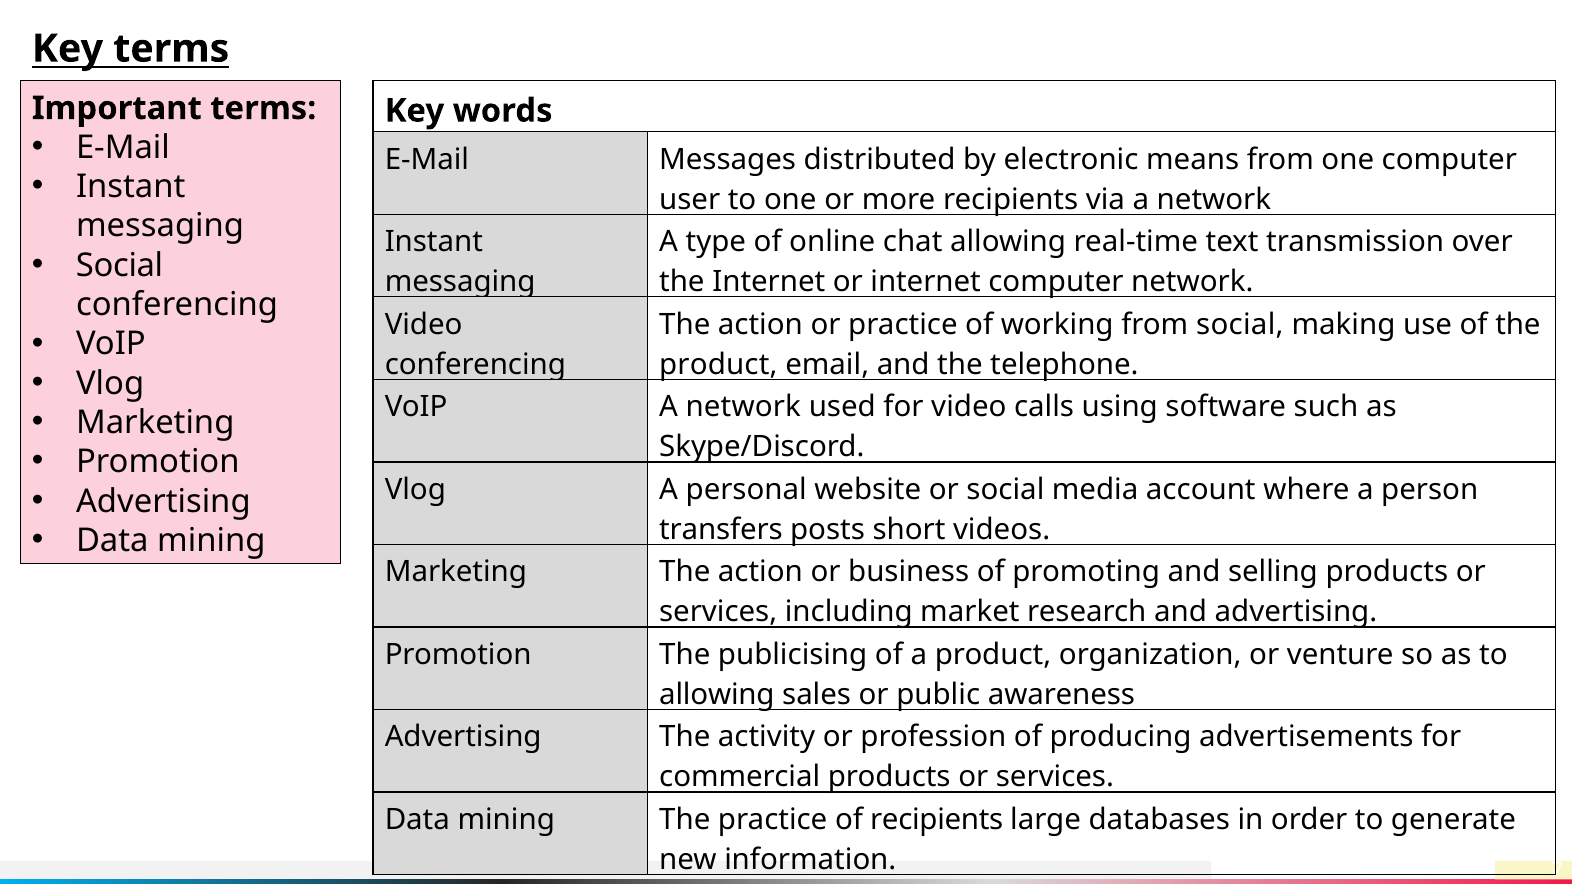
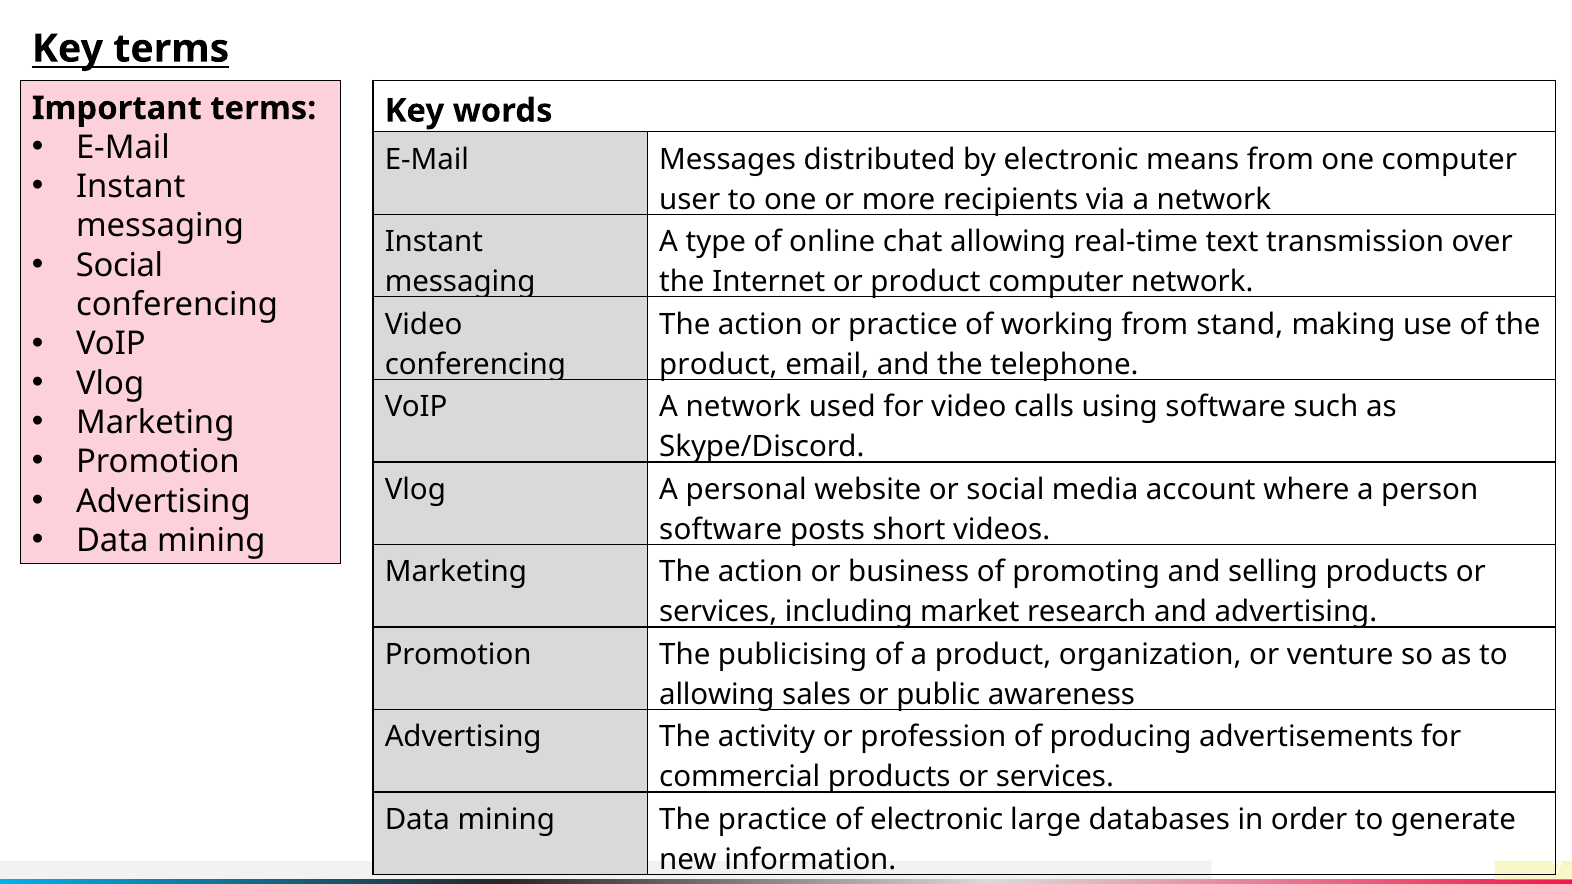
or internet: internet -> product
from social: social -> stand
transfers at (721, 530): transfers -> software
of recipients: recipients -> electronic
